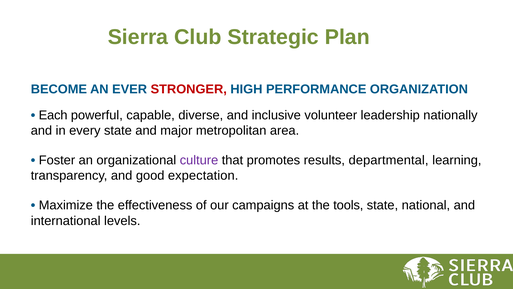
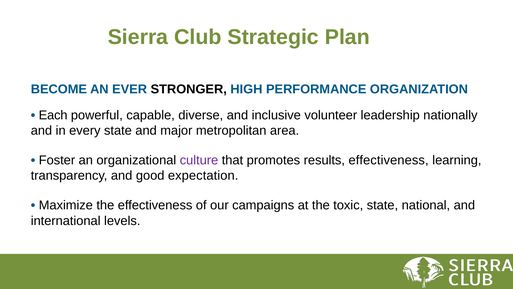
STRONGER colour: red -> black
results departmental: departmental -> effectiveness
tools: tools -> toxic
